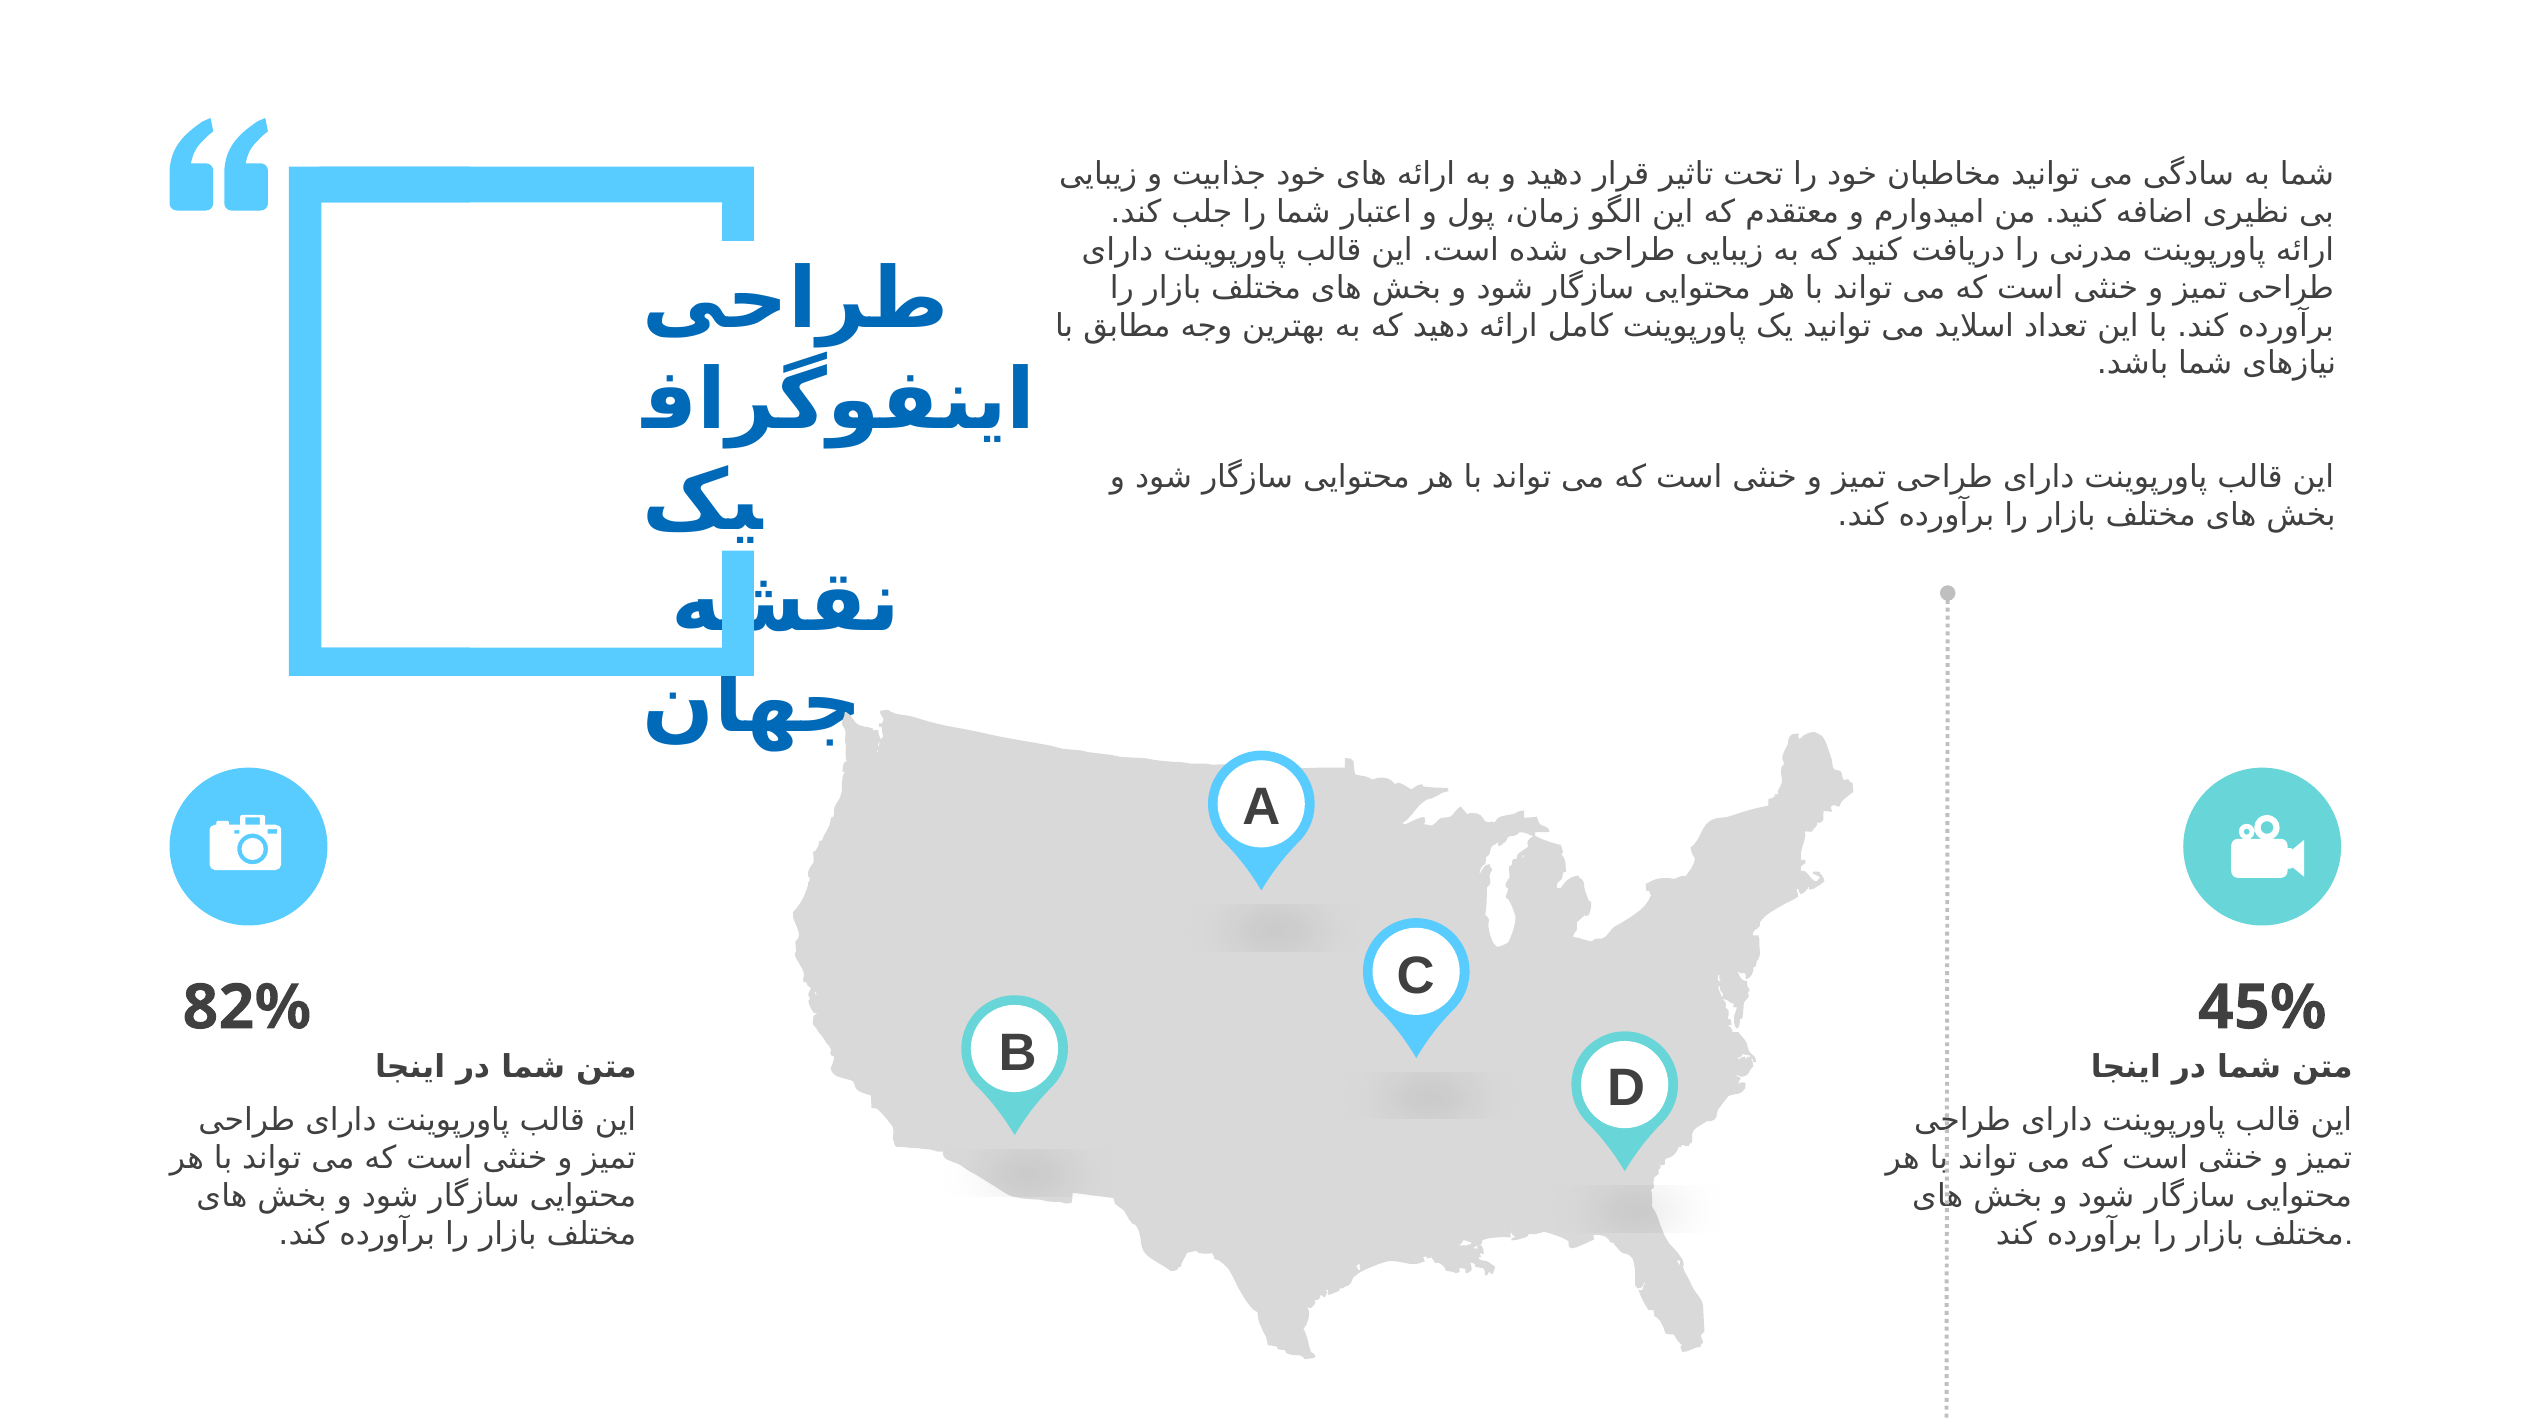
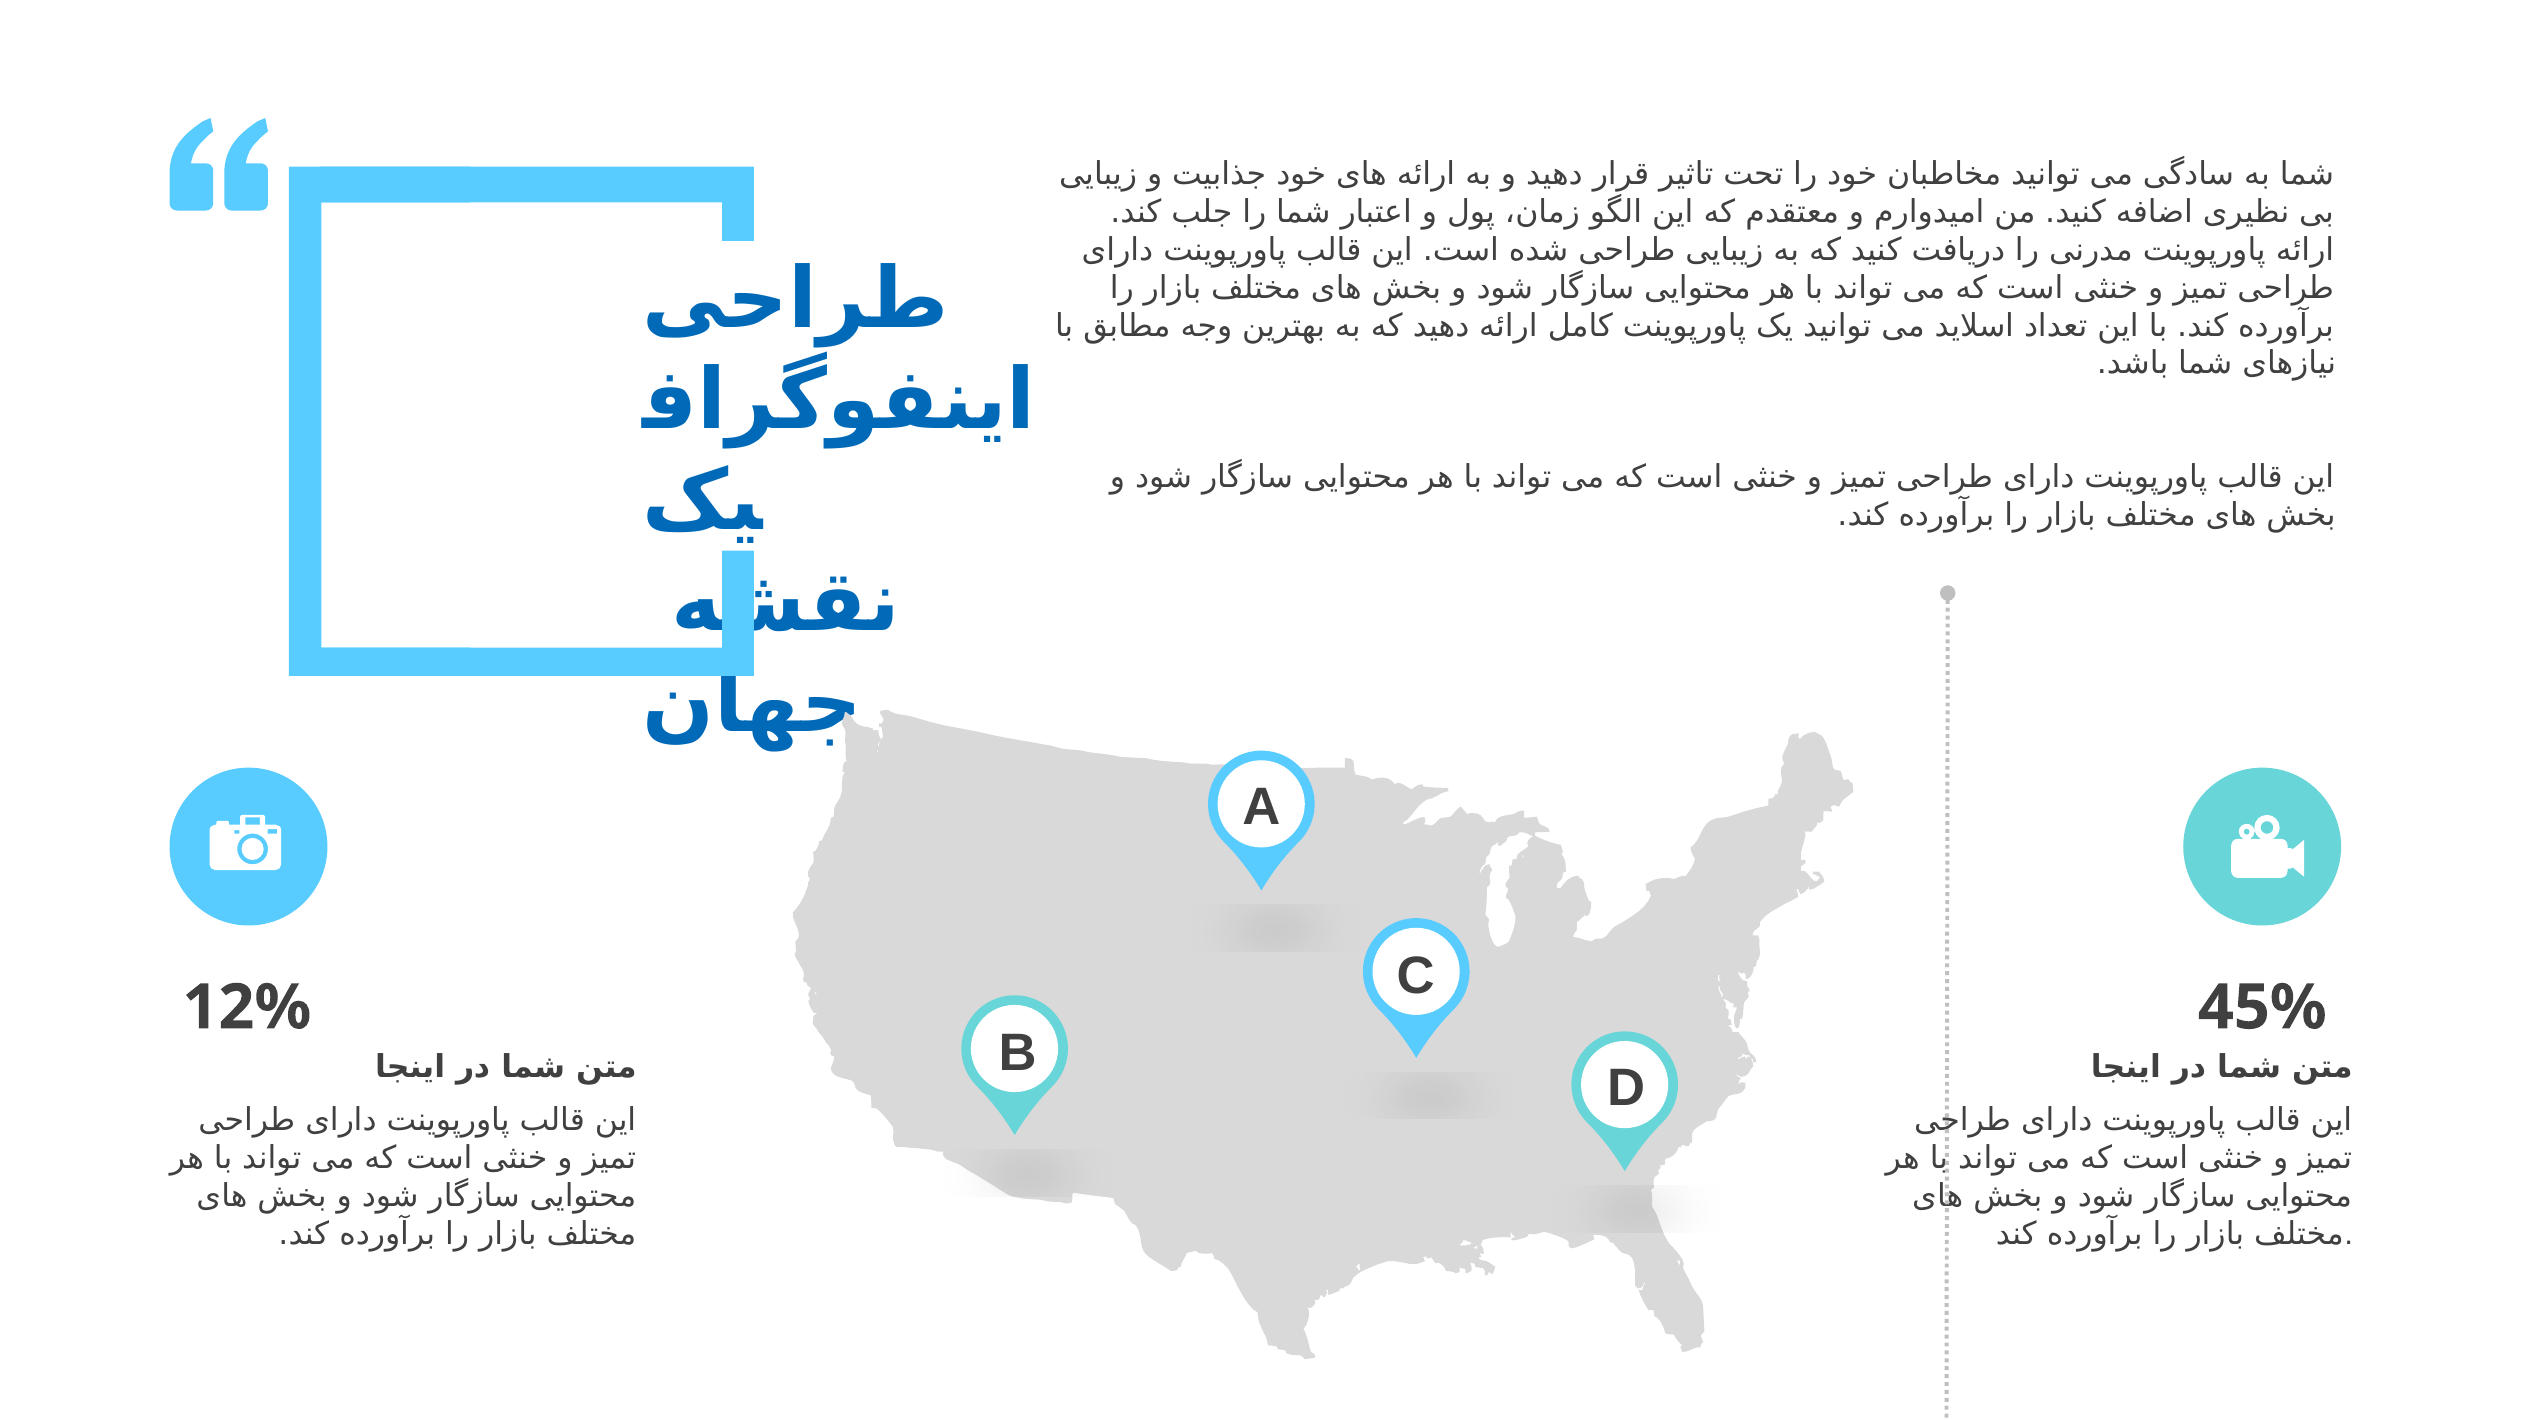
82%: 82% -> 12%
